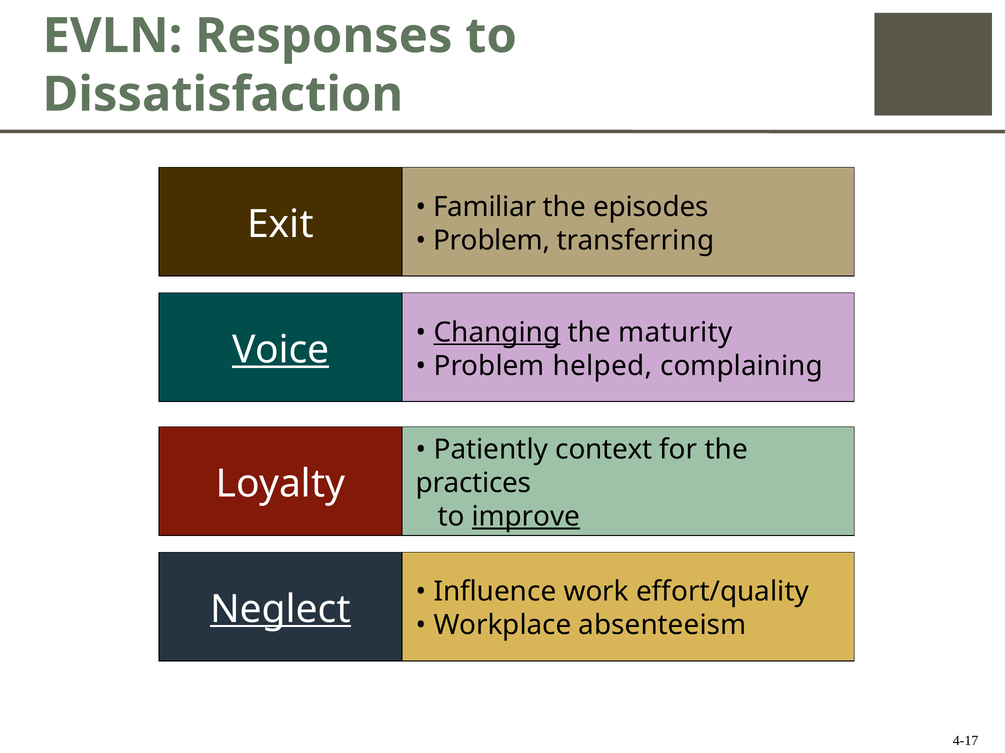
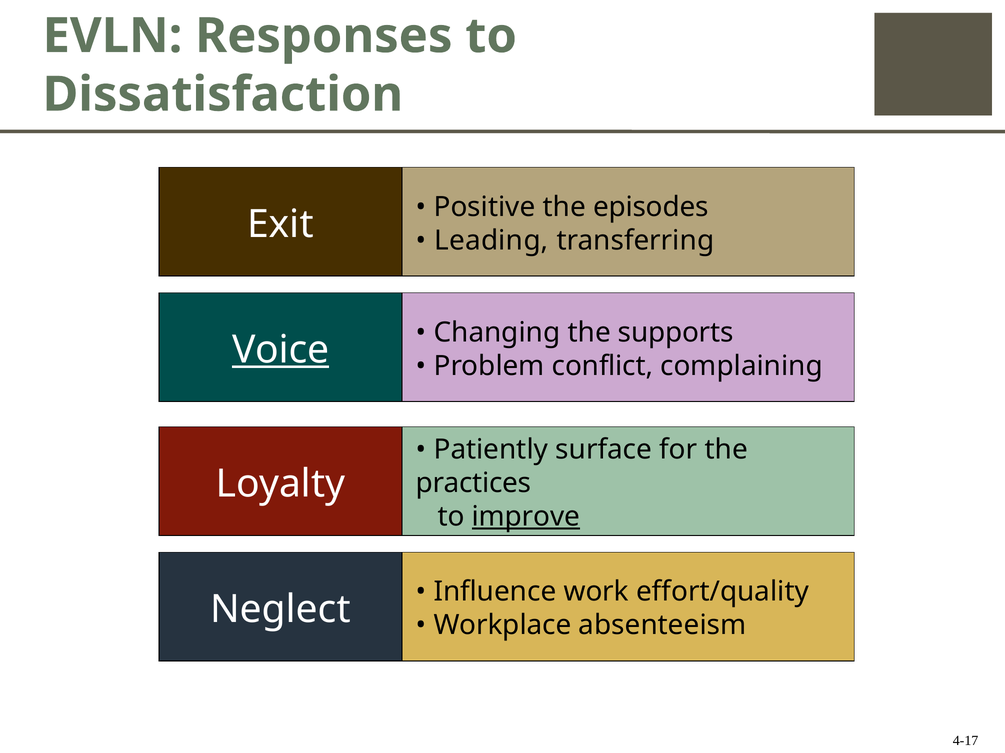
Familiar: Familiar -> Positive
Problem at (492, 241): Problem -> Leading
Changing underline: present -> none
maturity: maturity -> supports
helped: helped -> conflict
context: context -> surface
Neglect underline: present -> none
